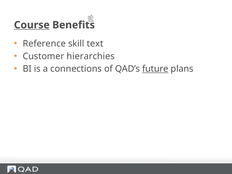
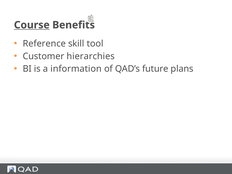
text: text -> tool
connections: connections -> information
future underline: present -> none
